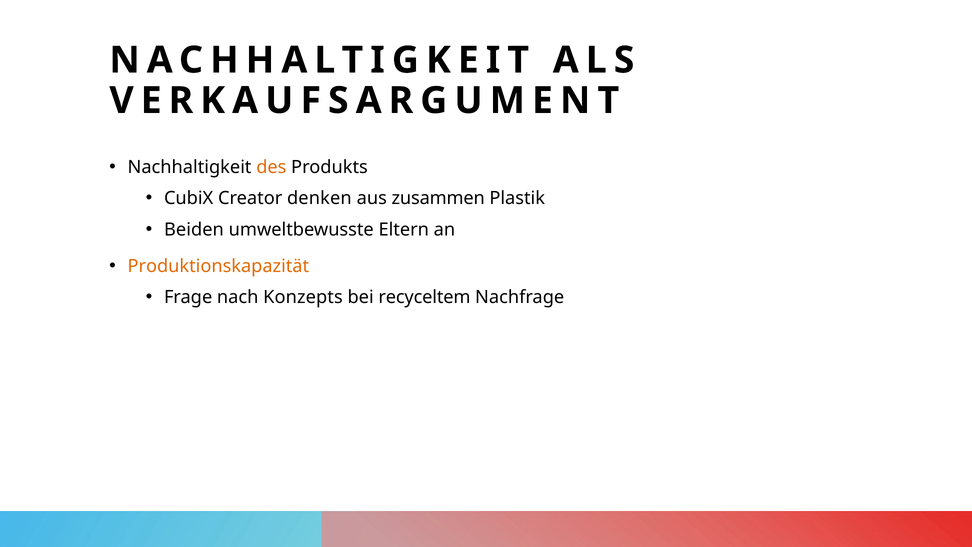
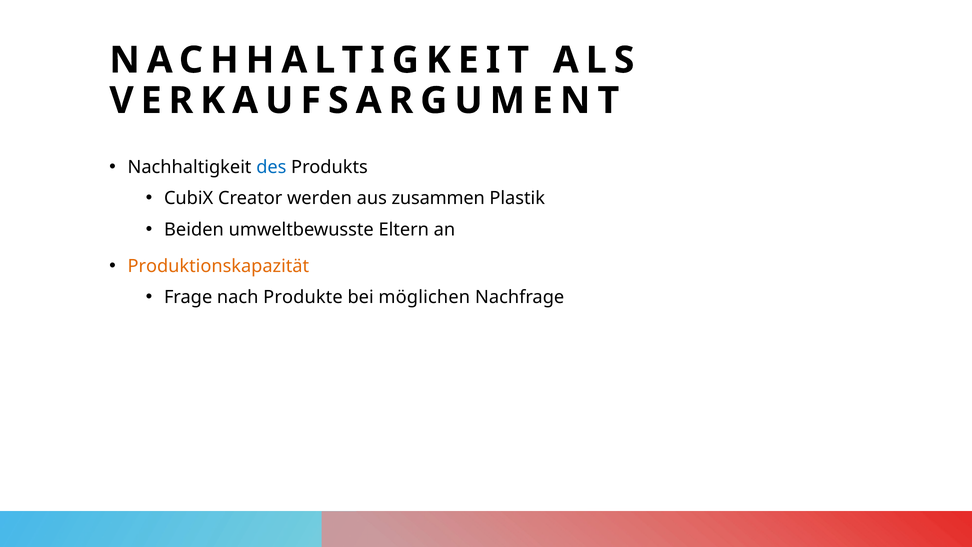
des colour: orange -> blue
denken: denken -> werden
Konzepts: Konzepts -> Produkte
recyceltem: recyceltem -> möglichen
